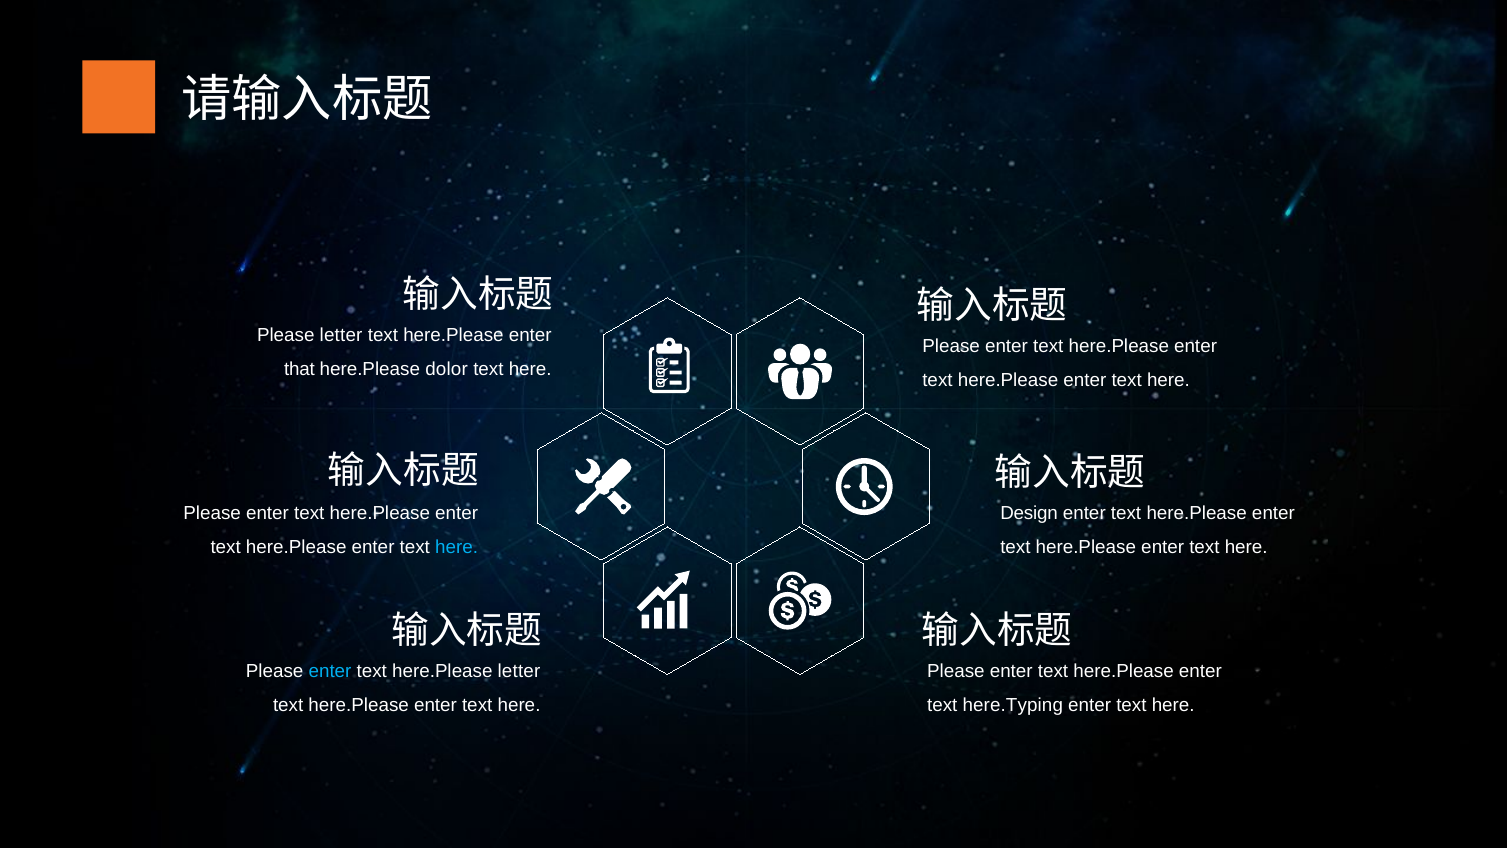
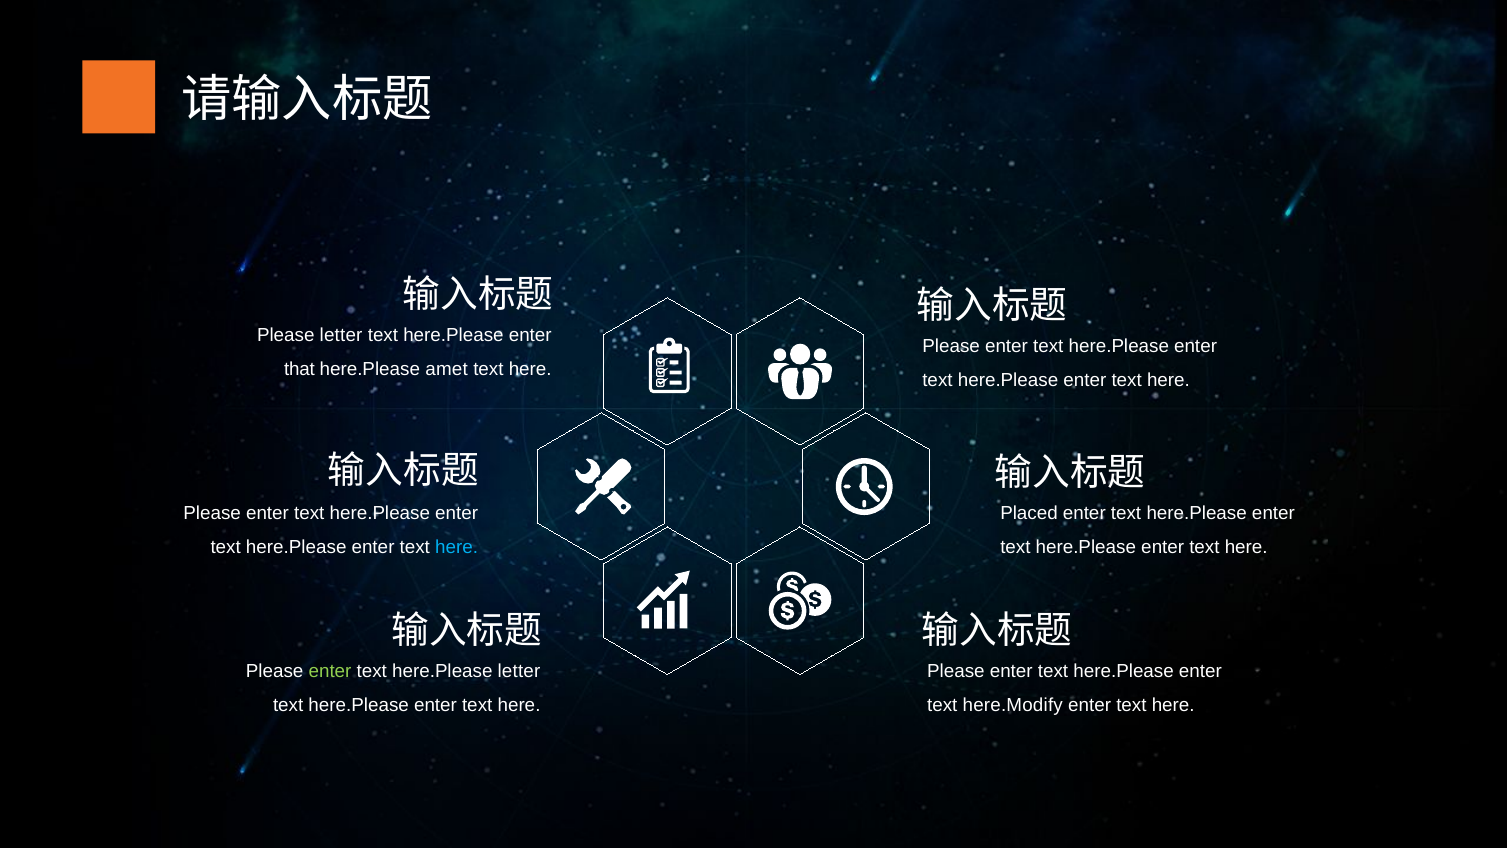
dolor: dolor -> amet
Design: Design -> Placed
enter at (330, 671) colour: light blue -> light green
here.Typing: here.Typing -> here.Modify
